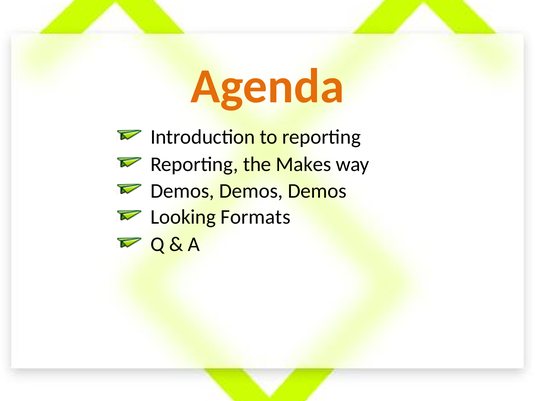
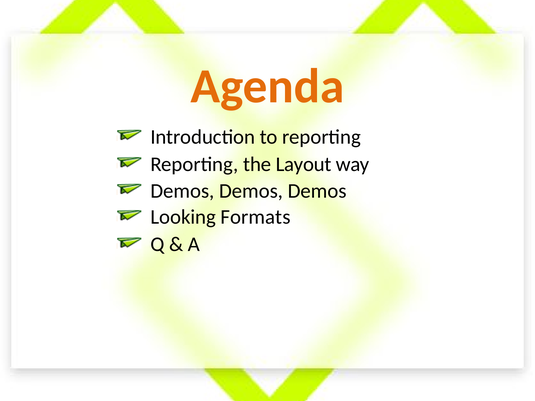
Makes: Makes -> Layout
